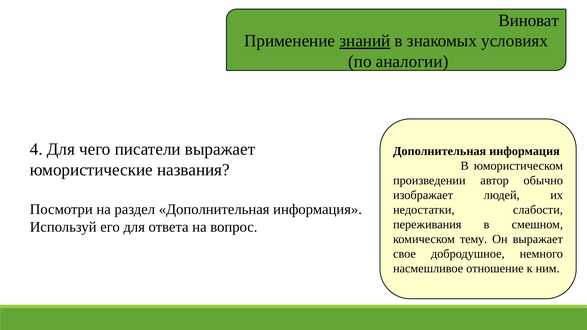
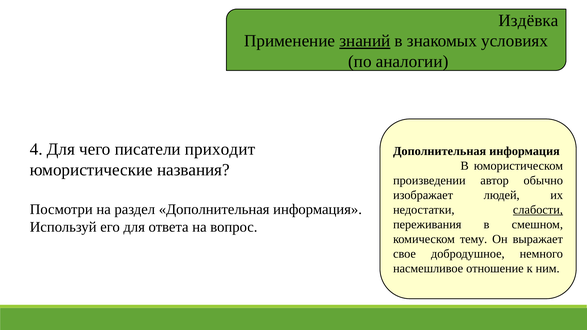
Виноват: Виноват -> Издёвка
писатели выражает: выражает -> приходит
слабости underline: none -> present
